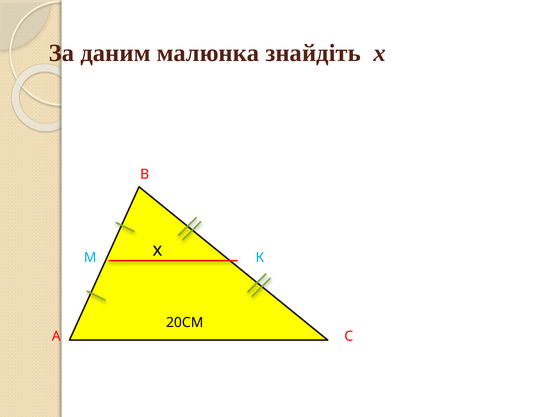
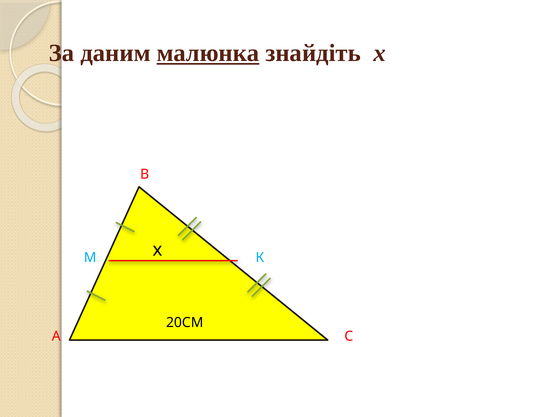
малюнка underline: none -> present
